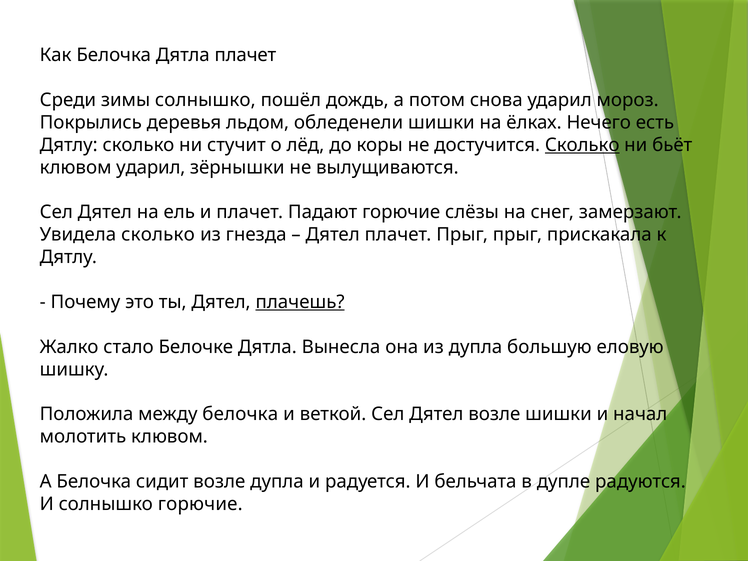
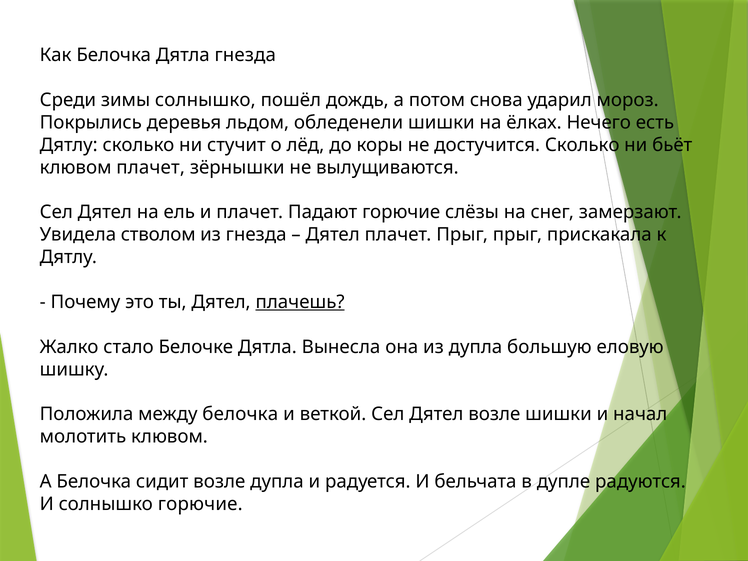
Дятла плачет: плачет -> гнезда
Сколько at (582, 145) underline: present -> none
клювом ударил: ударил -> плачет
Увидела сколько: сколько -> стволом
